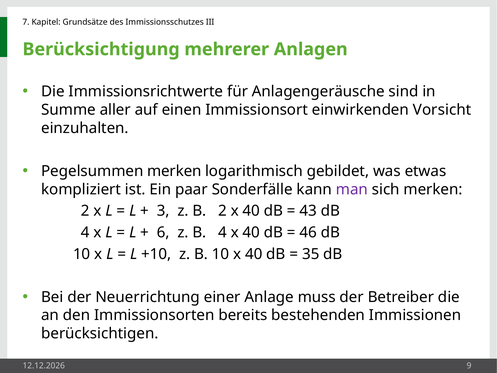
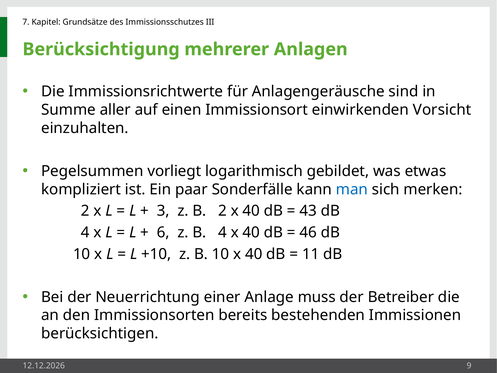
Pegelsummen merken: merken -> vorliegt
man colour: purple -> blue
35: 35 -> 11
